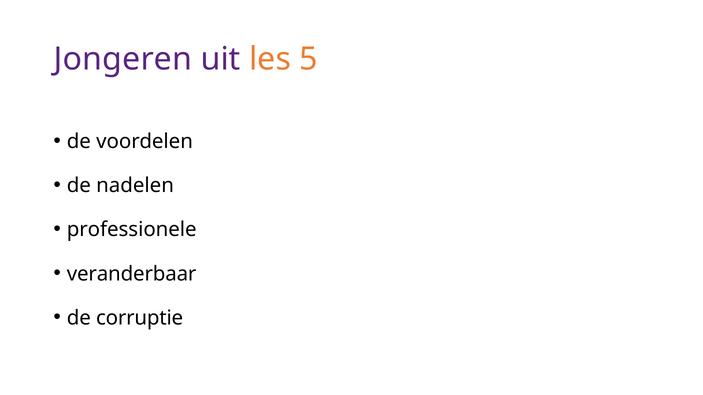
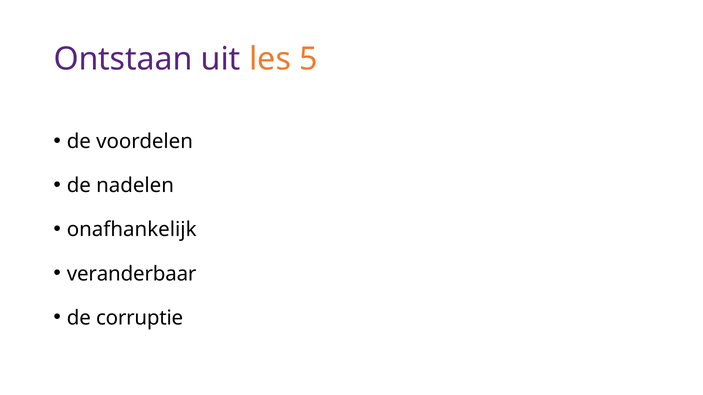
Jongeren: Jongeren -> Ontstaan
professionele: professionele -> onafhankelijk
